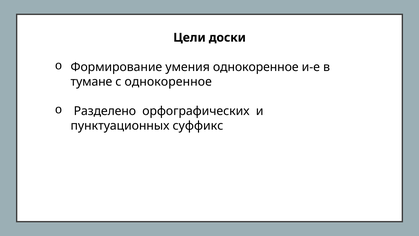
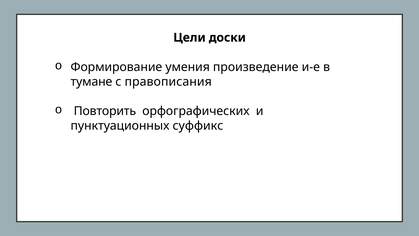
умения однокоренное: однокоренное -> произведение
с однокоренное: однокоренное -> правописания
Разделено: Разделено -> Повторить
